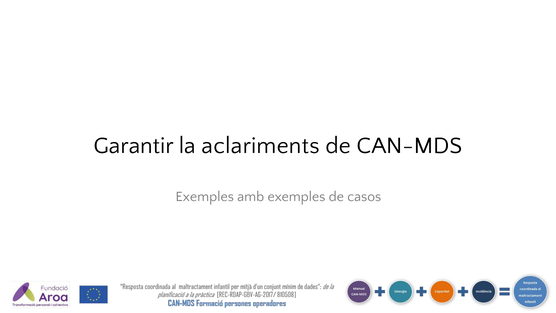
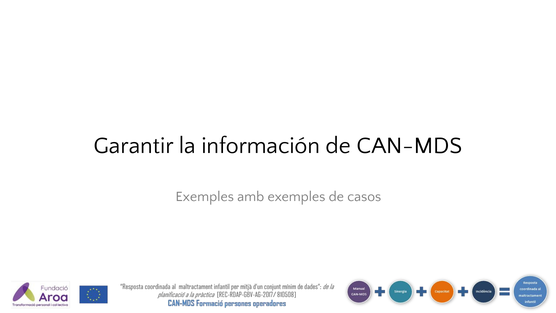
aclariments: aclariments -> información
